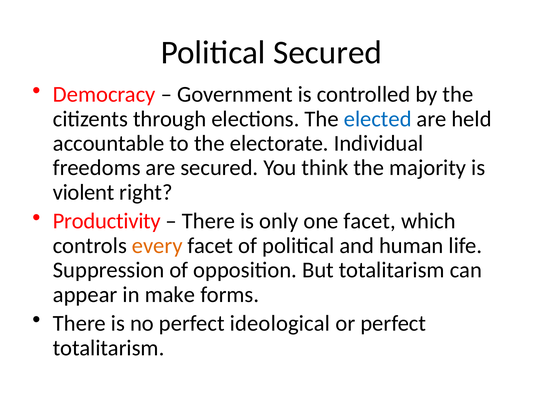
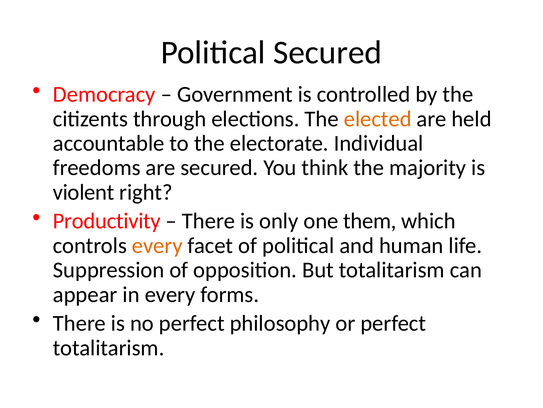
elected colour: blue -> orange
one facet: facet -> them
in make: make -> every
ideological: ideological -> philosophy
